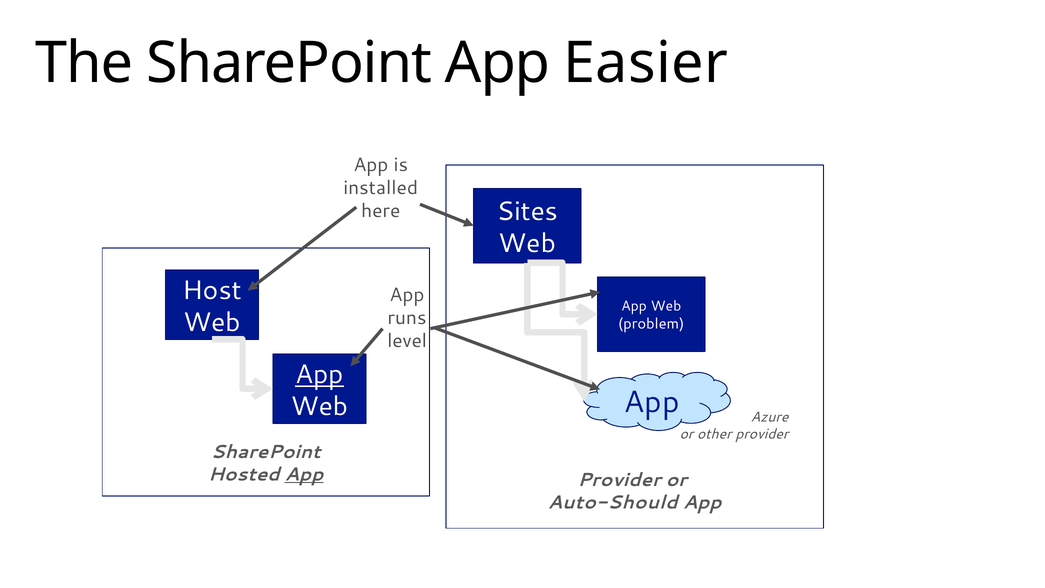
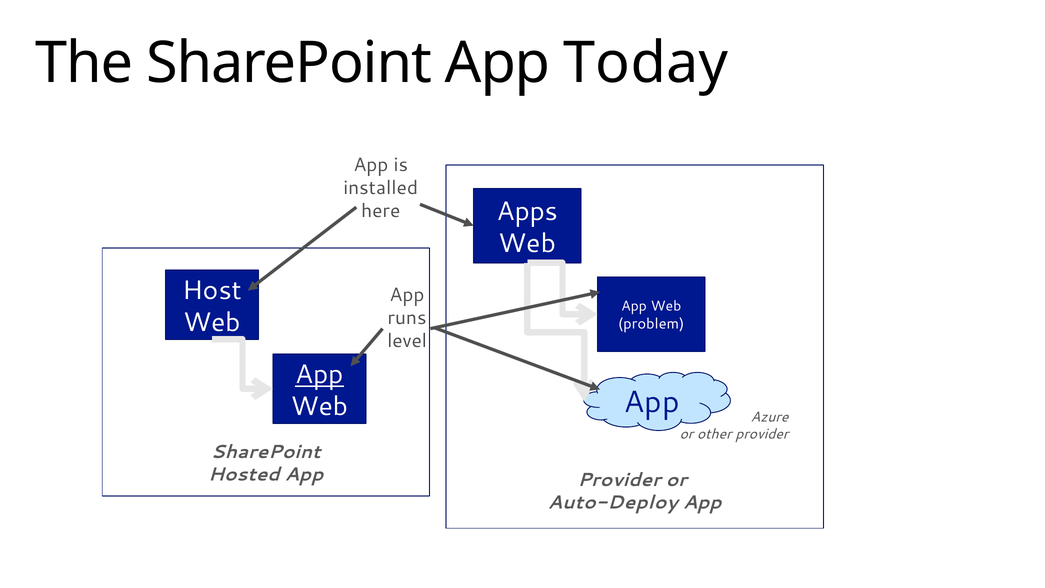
Easier: Easier -> Today
Sites: Sites -> Apps
App at (304, 474) underline: present -> none
Auto-Should: Auto-Should -> Auto-Deploy
